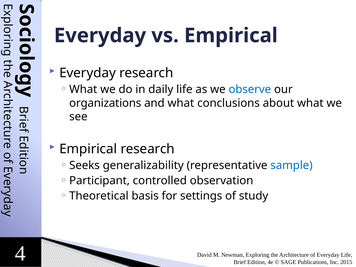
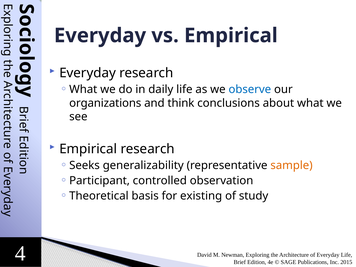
and what: what -> think
sample colour: blue -> orange
settings: settings -> existing
